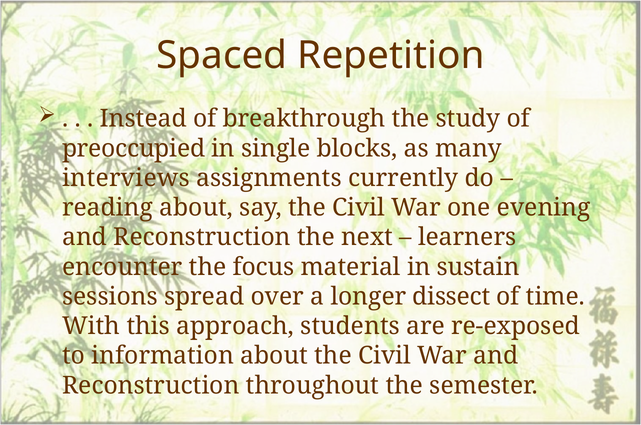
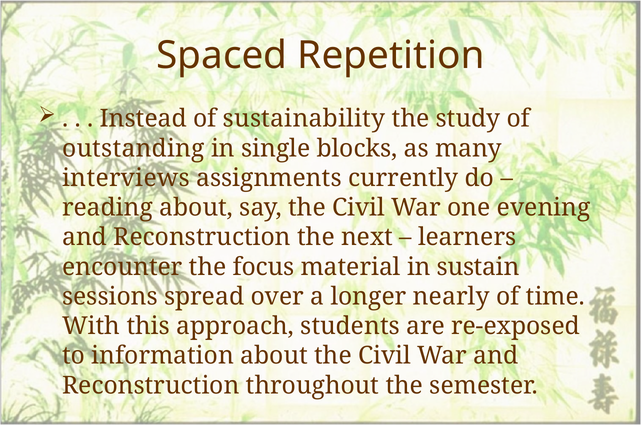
breakthrough: breakthrough -> sustainability
preoccupied: preoccupied -> outstanding
dissect: dissect -> nearly
